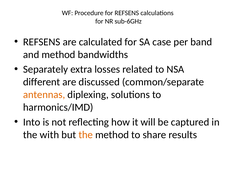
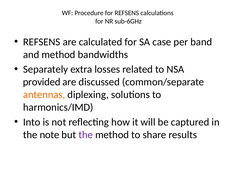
different: different -> provided
with: with -> note
the at (86, 135) colour: orange -> purple
